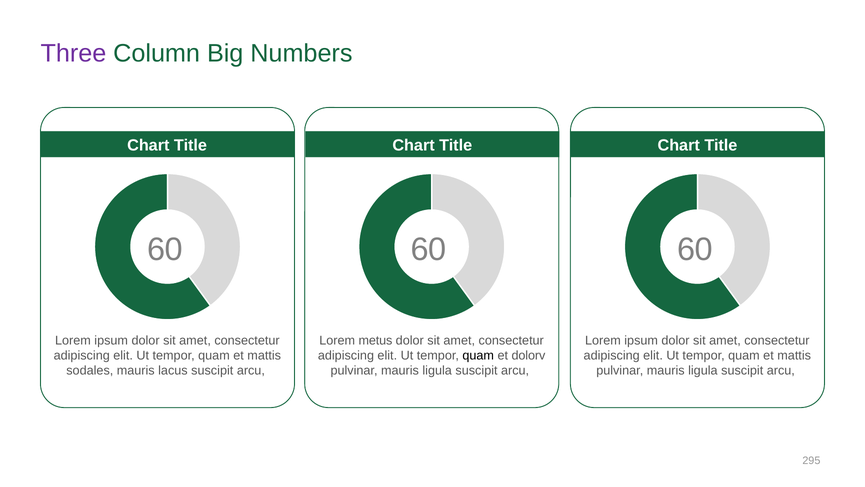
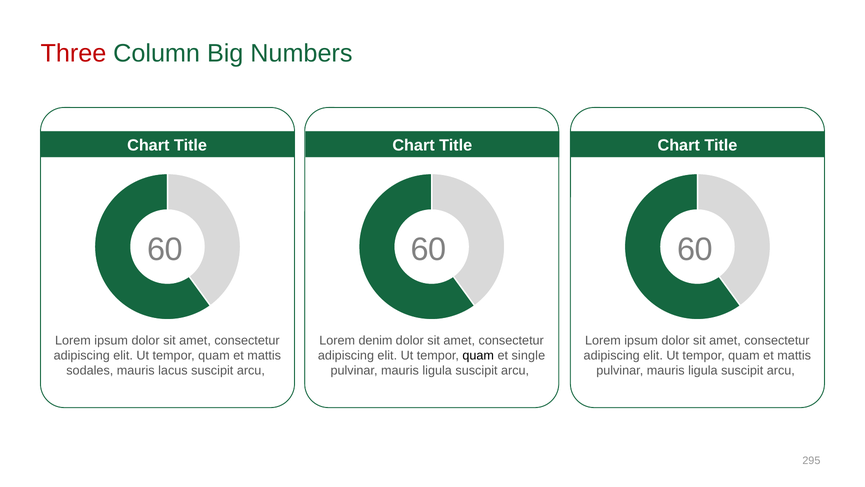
Three colour: purple -> red
metus: metus -> denim
dolorv: dolorv -> single
